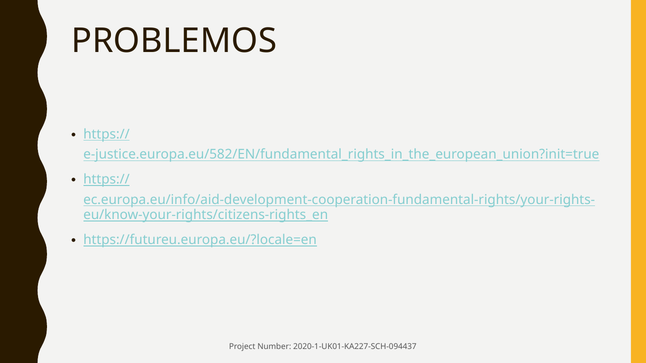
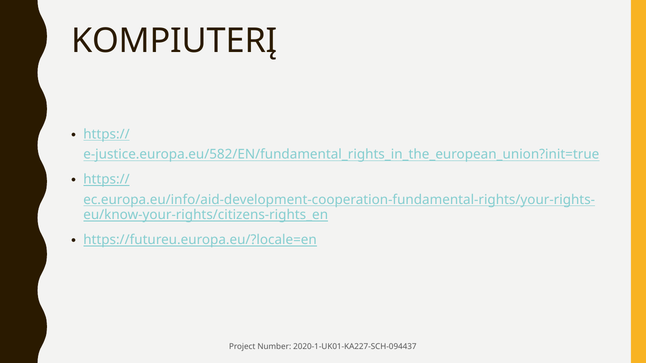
PROBLEMOS: PROBLEMOS -> KOMPIUTERĮ
